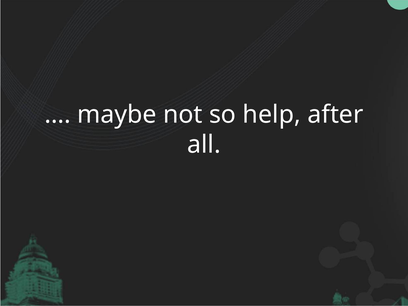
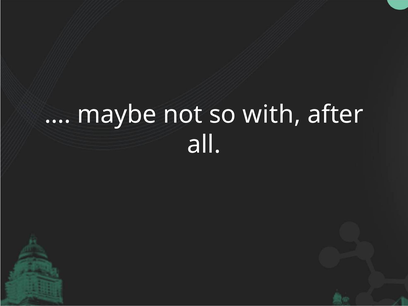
help: help -> with
